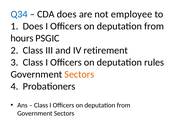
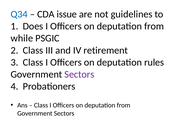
CDA does: does -> issue
employee: employee -> guidelines
hours: hours -> while
Sectors at (79, 75) colour: orange -> purple
